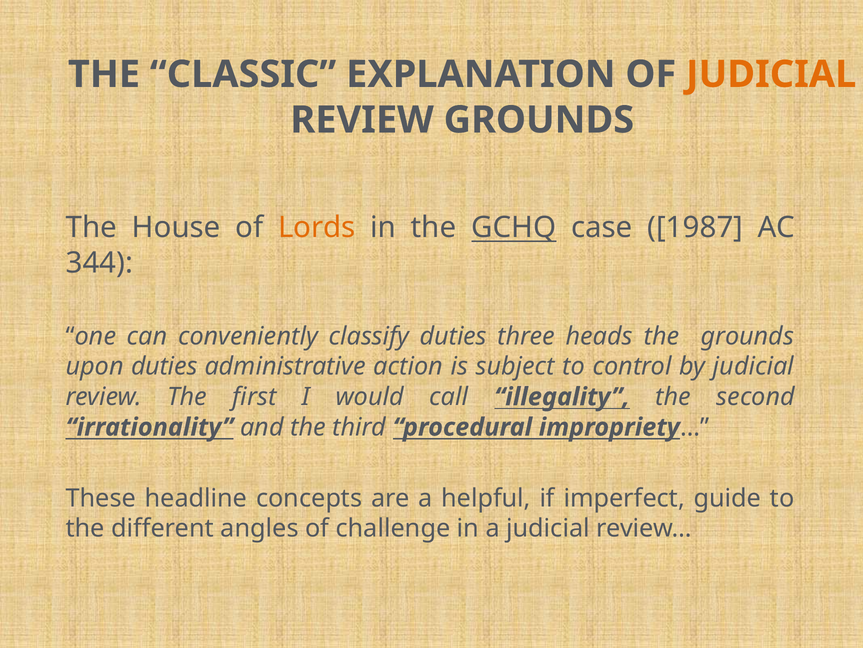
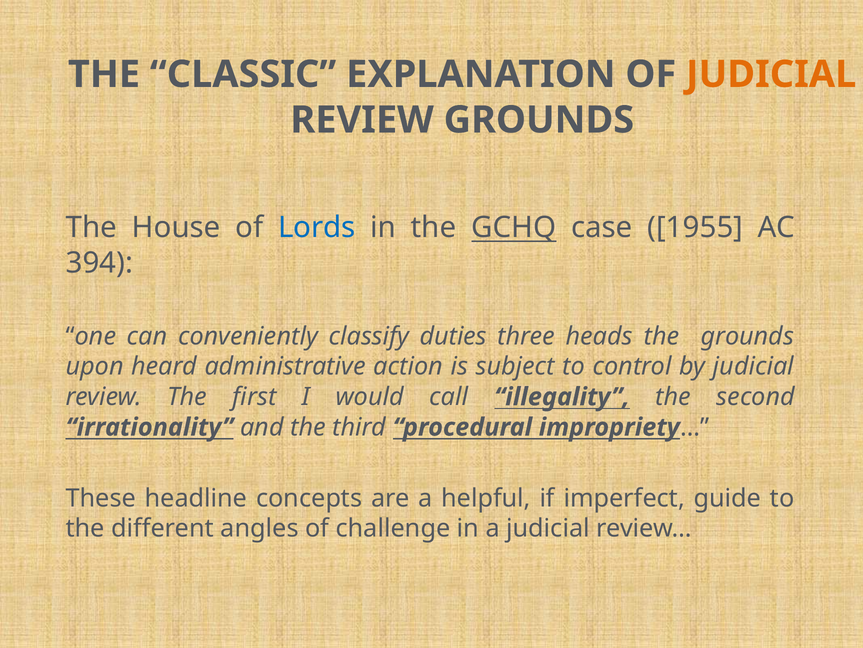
Lords colour: orange -> blue
1987: 1987 -> 1955
344: 344 -> 394
upon duties: duties -> heard
